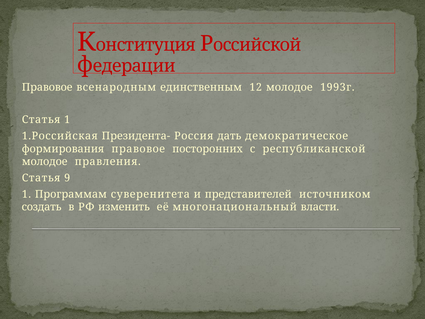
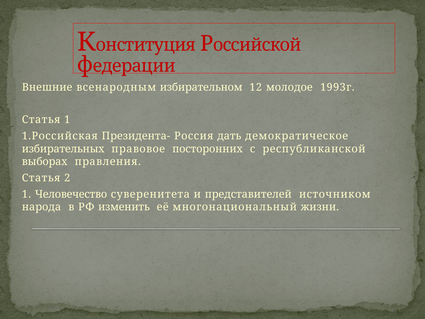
Правовое at (47, 87): Правовое -> Внешние
единственным: единственным -> избирательном
формирования: формирования -> избирательных
молодое at (45, 162): молодое -> выборах
9: 9 -> 2
Программам: Программам -> Человечество
создать: создать -> народа
власти: власти -> жизни
